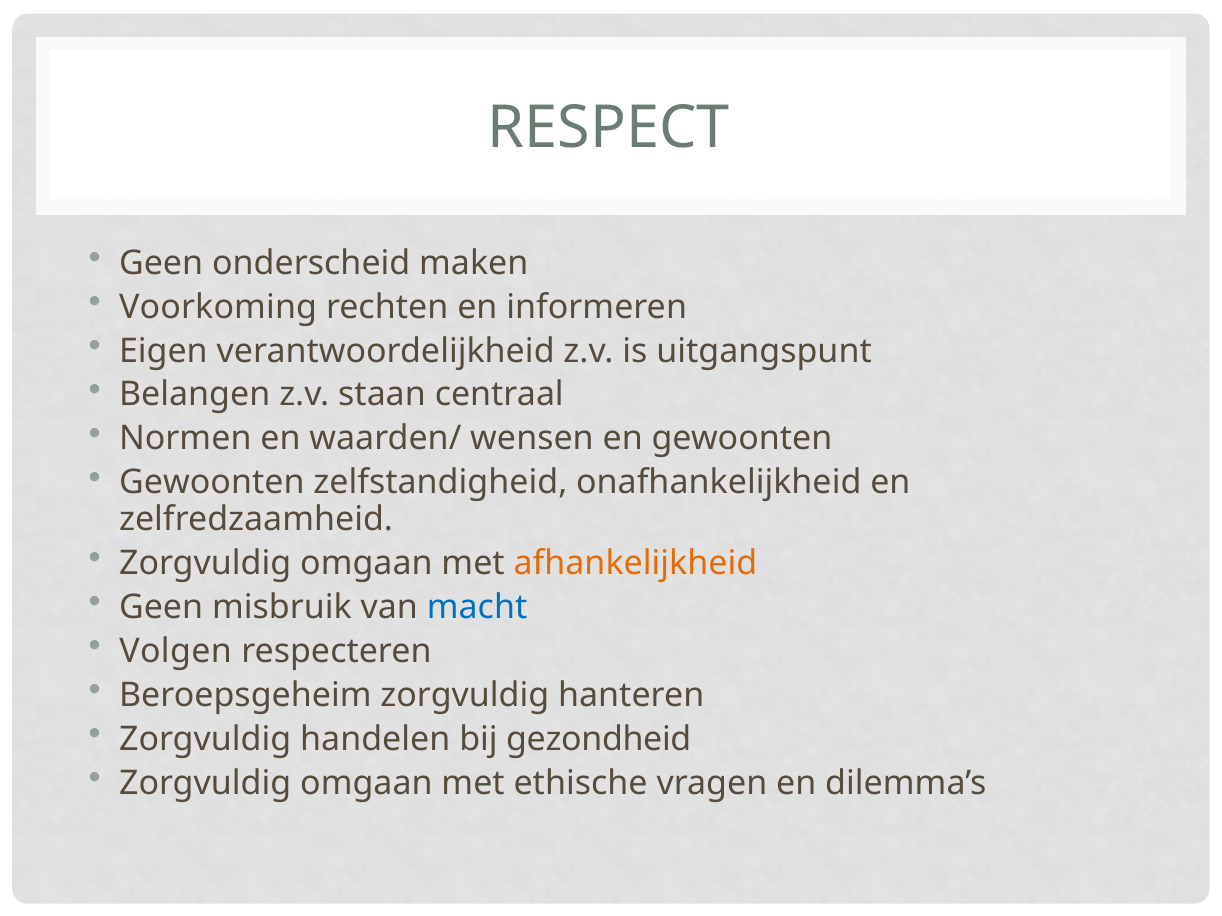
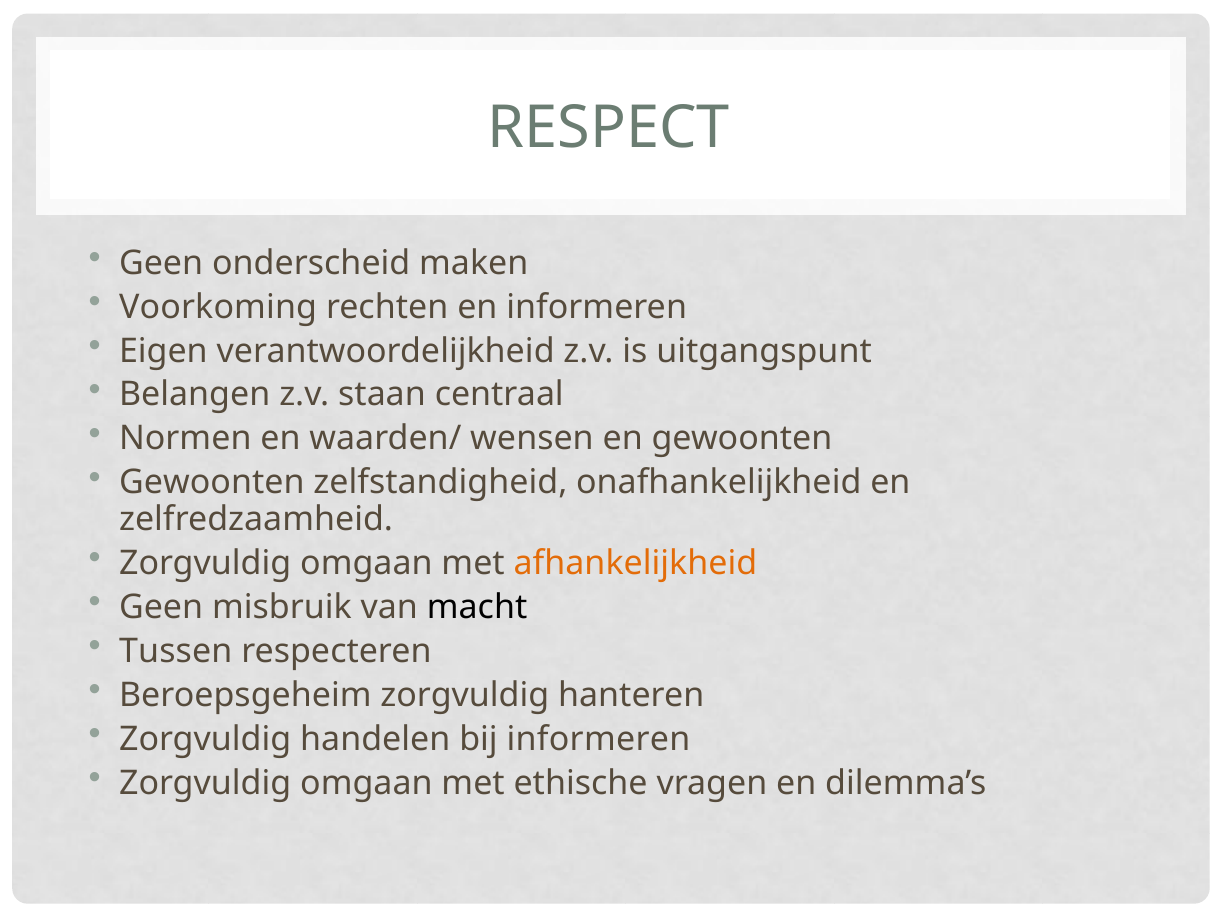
macht colour: blue -> black
Volgen: Volgen -> Tussen
bij gezondheid: gezondheid -> informeren
